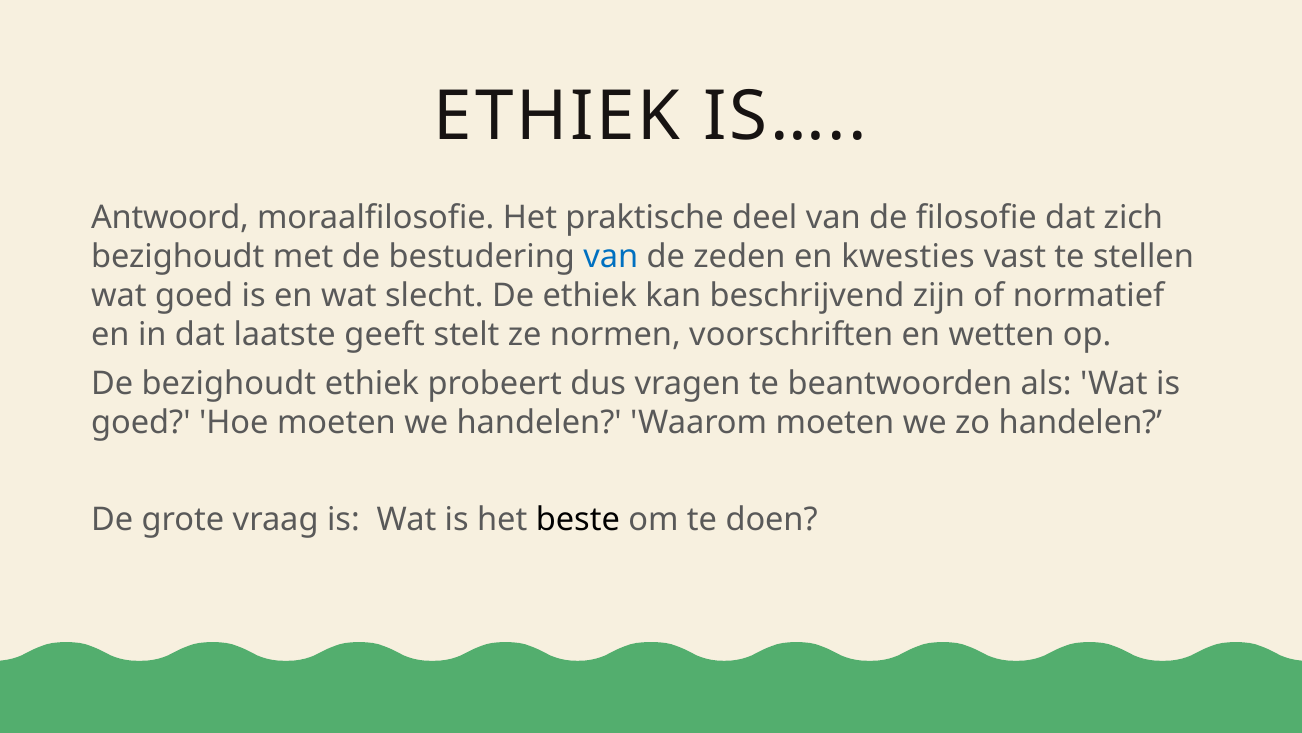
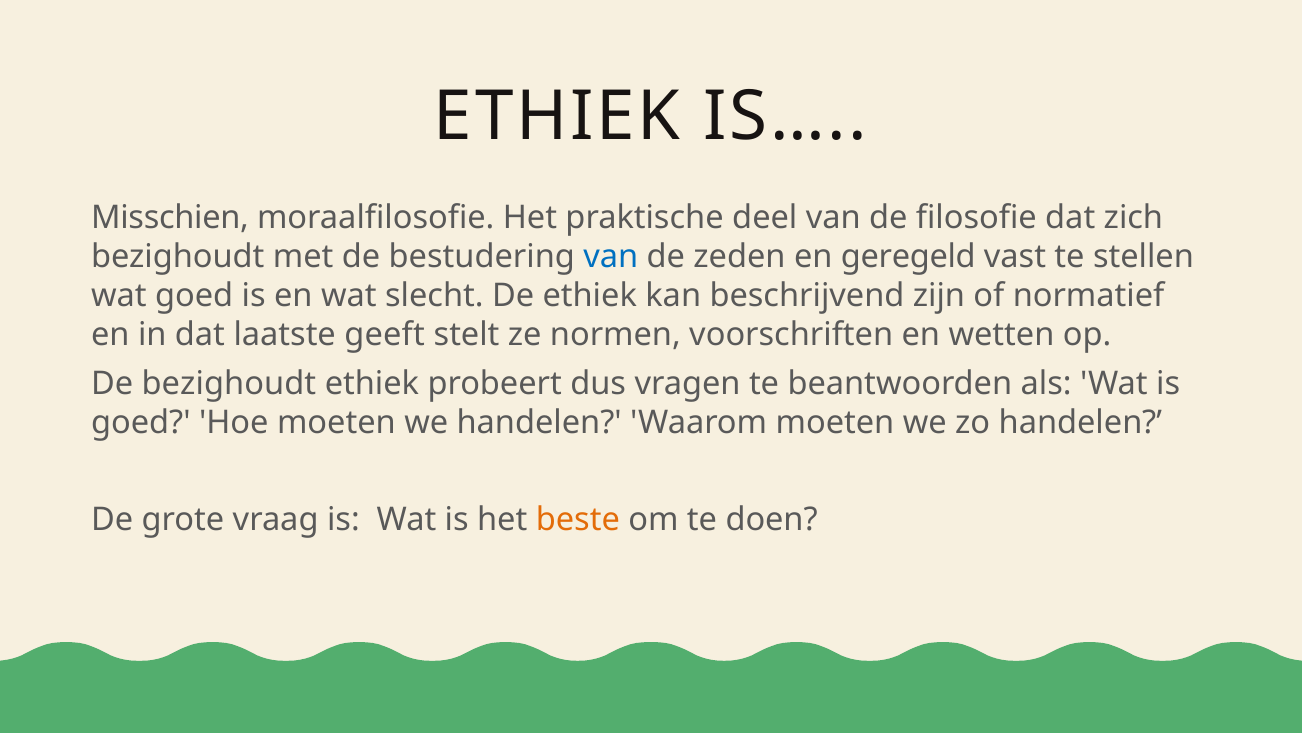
Antwoord: Antwoord -> Misschien
kwesties: kwesties -> geregeld
beste colour: black -> orange
